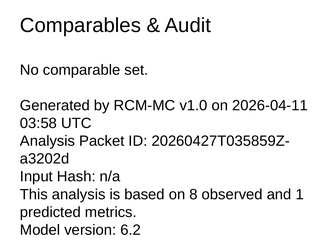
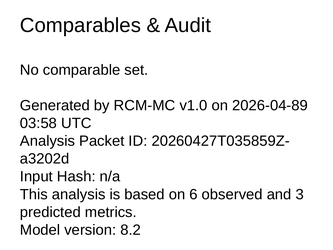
2026-04-11: 2026-04-11 -> 2026-04-89
8: 8 -> 6
1: 1 -> 3
6.2: 6.2 -> 8.2
